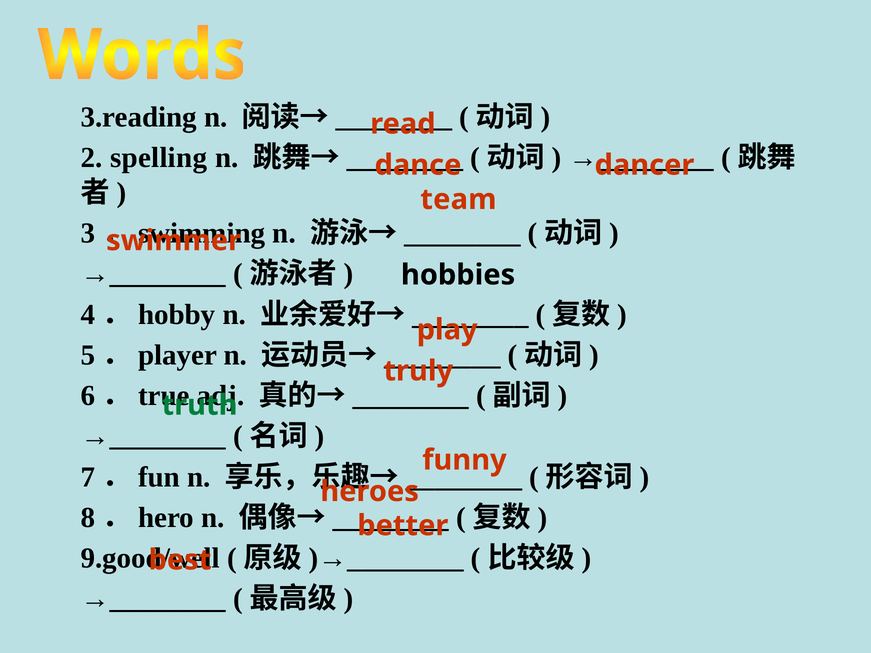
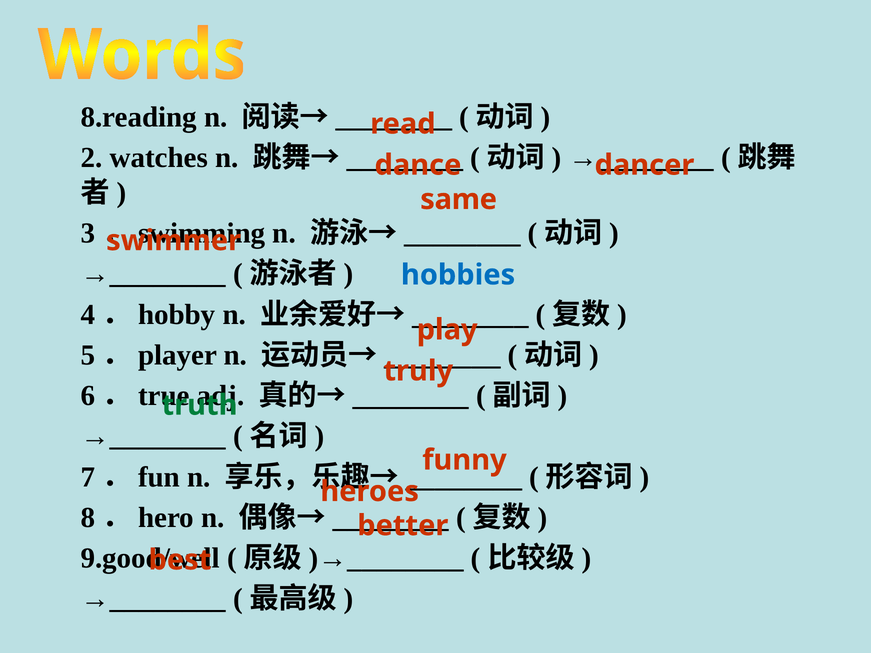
3.reading: 3.reading -> 8.reading
spelling: spelling -> watches
team: team -> same
hobbies colour: black -> blue
